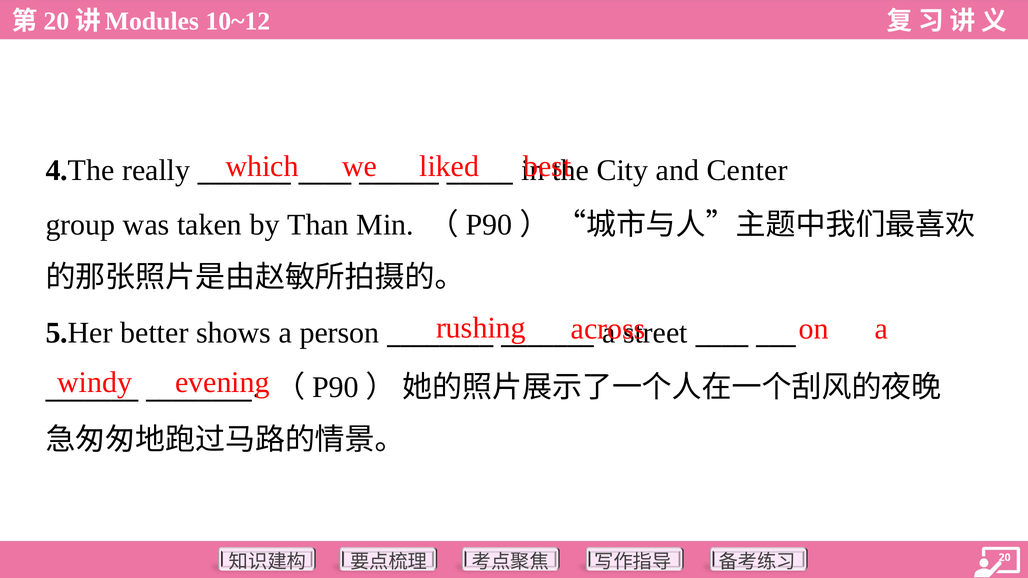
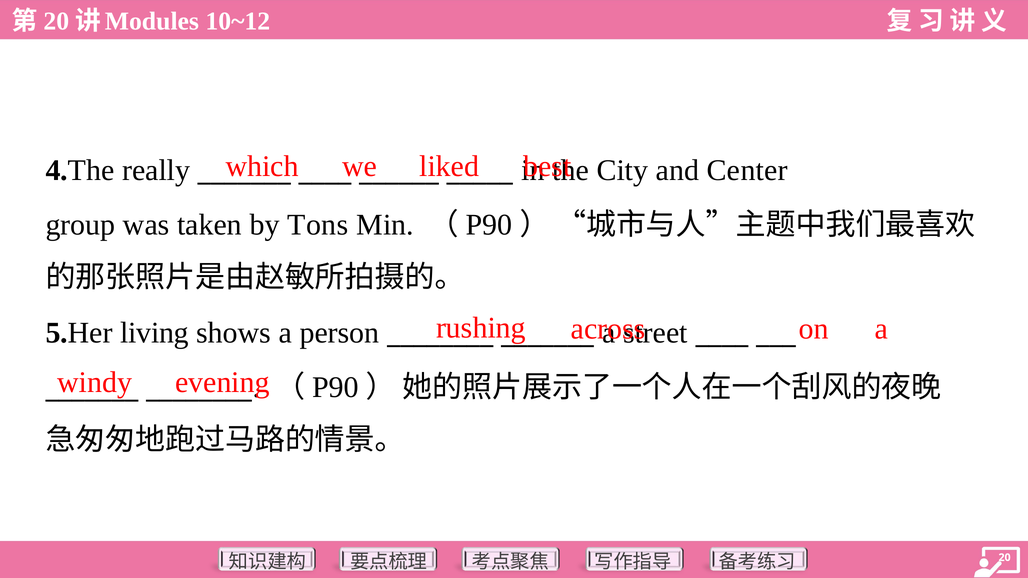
Than: Than -> Tons
better: better -> living
